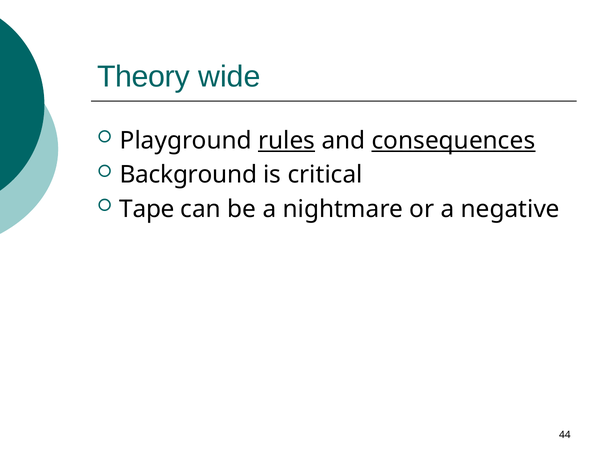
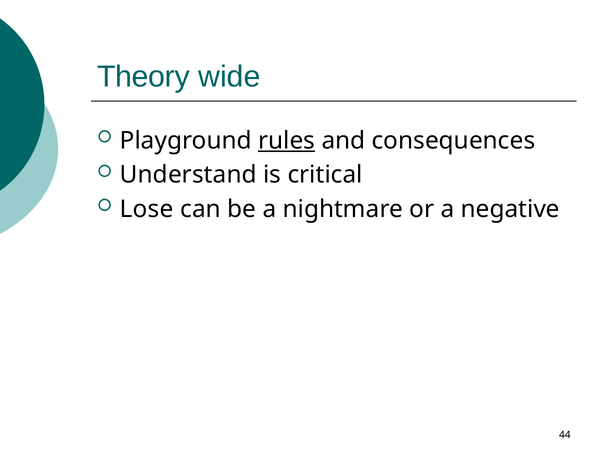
consequences underline: present -> none
Background: Background -> Understand
Tape: Tape -> Lose
